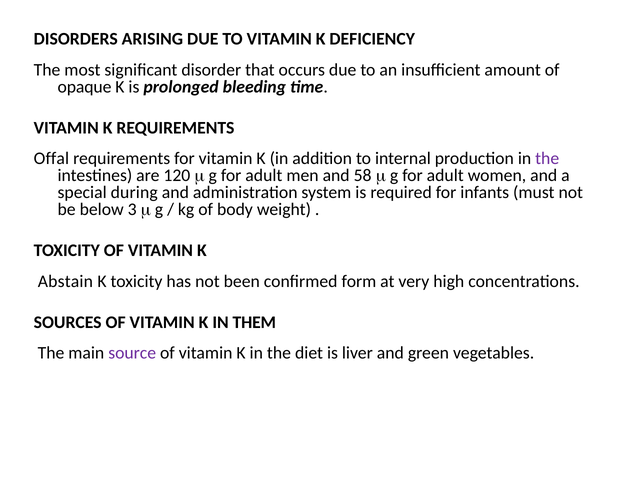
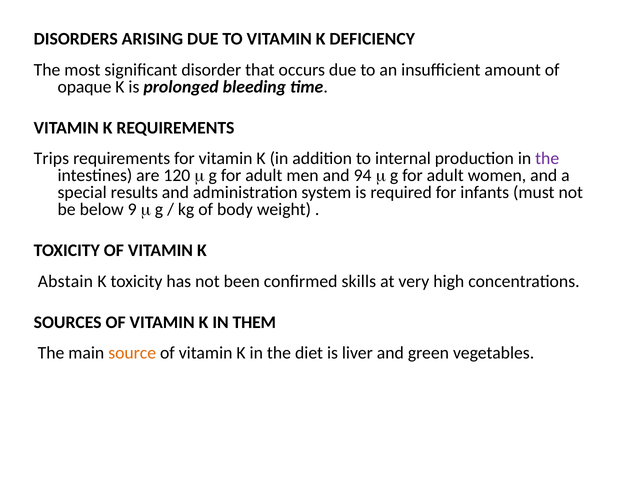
Offal: Offal -> Trips
58: 58 -> 94
during: during -> results
3: 3 -> 9
form: form -> skills
source colour: purple -> orange
